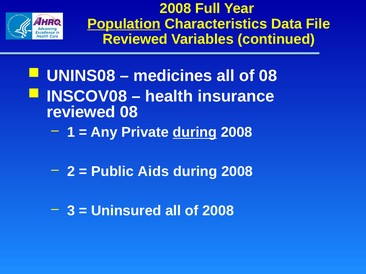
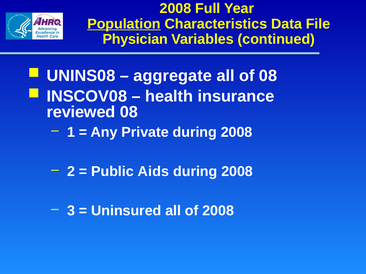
Reviewed at (135, 39): Reviewed -> Physician
medicines: medicines -> aggregate
during at (195, 132) underline: present -> none
